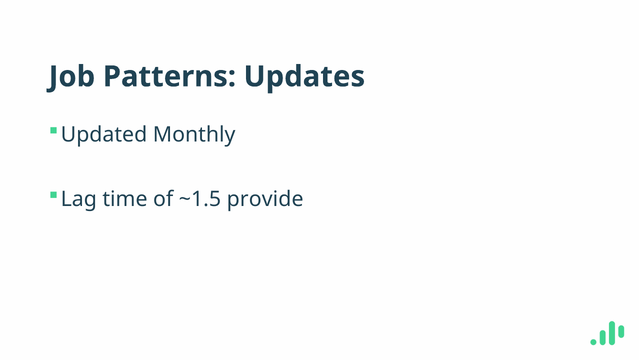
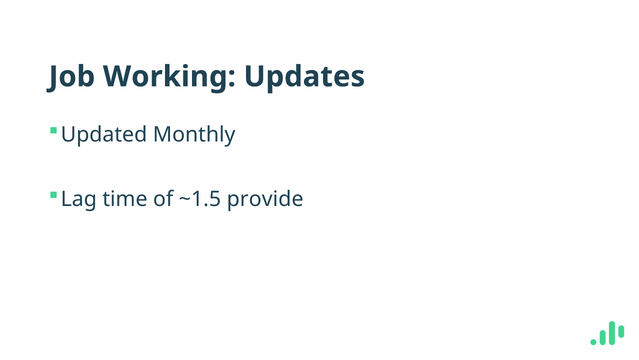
Patterns: Patterns -> Working
